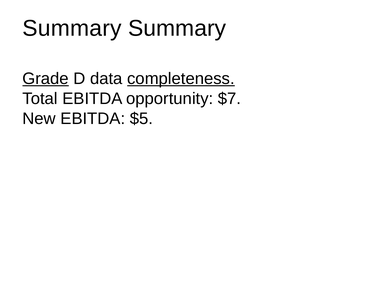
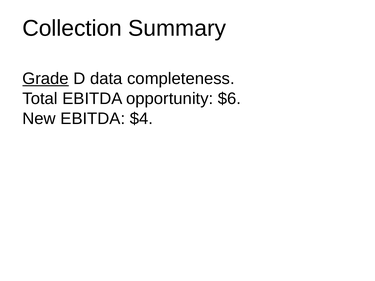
Summary at (72, 28): Summary -> Collection
completeness underline: present -> none
$7: $7 -> $6
$5: $5 -> $4
